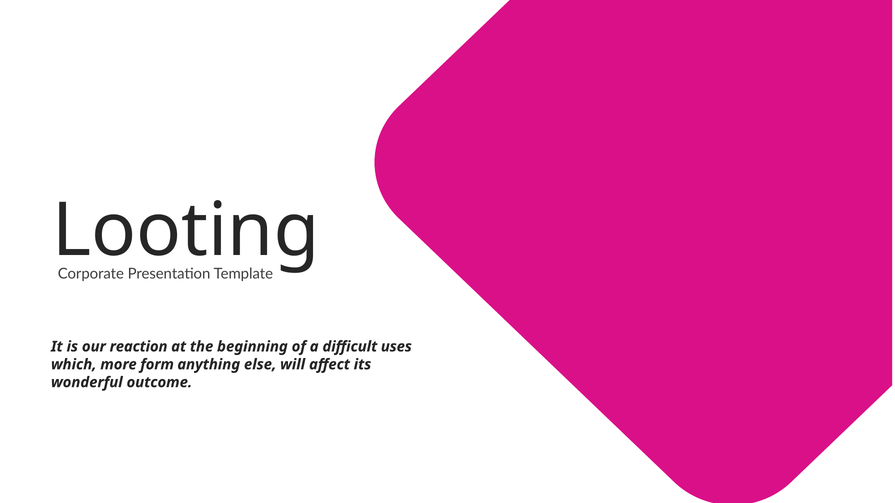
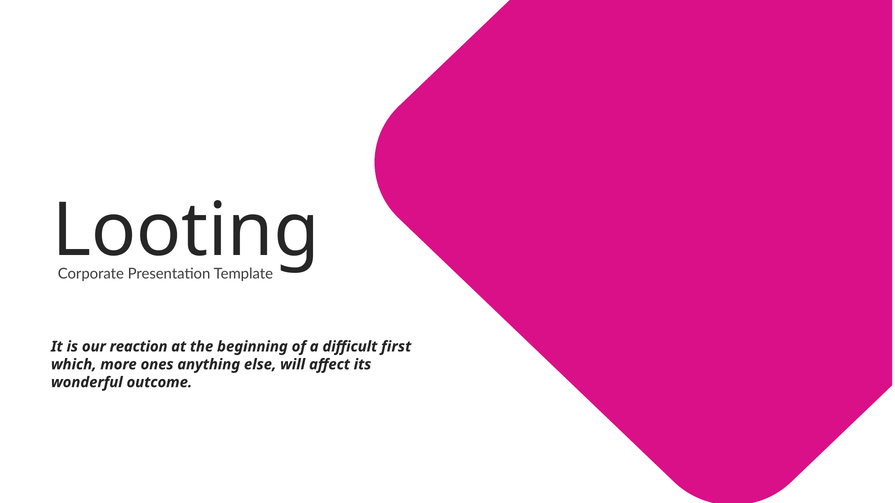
uses: uses -> first
form: form -> ones
